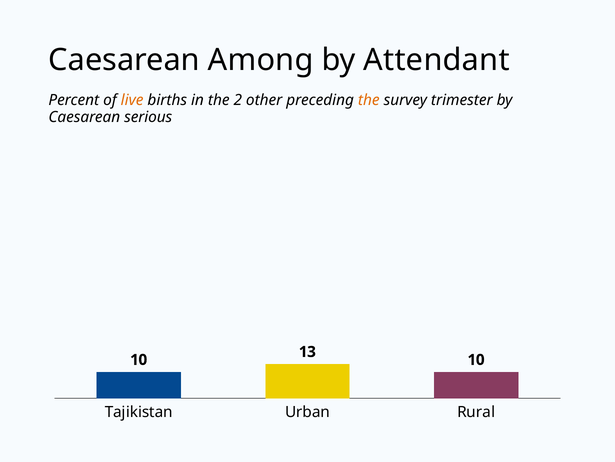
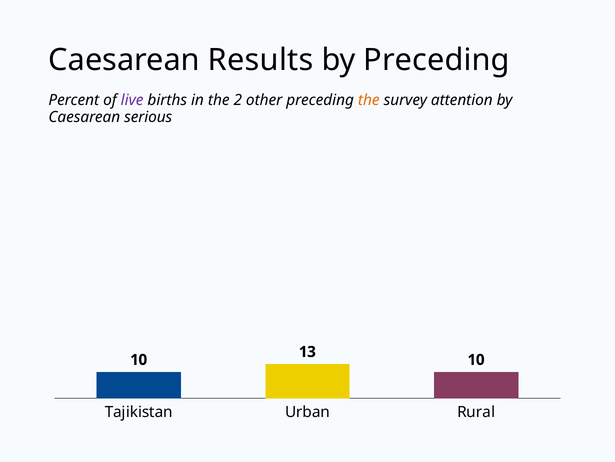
Among: Among -> Results
by Attendant: Attendant -> Preceding
live colour: orange -> purple
trimester: trimester -> attention
